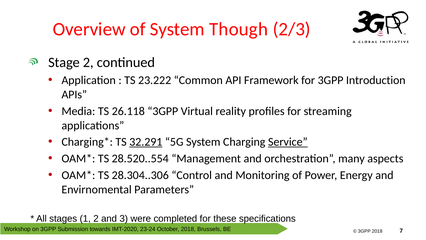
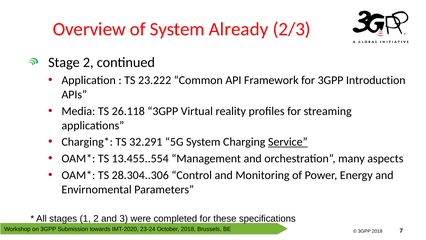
Though: Though -> Already
32.291 underline: present -> none
28.520..554: 28.520..554 -> 13.455..554
